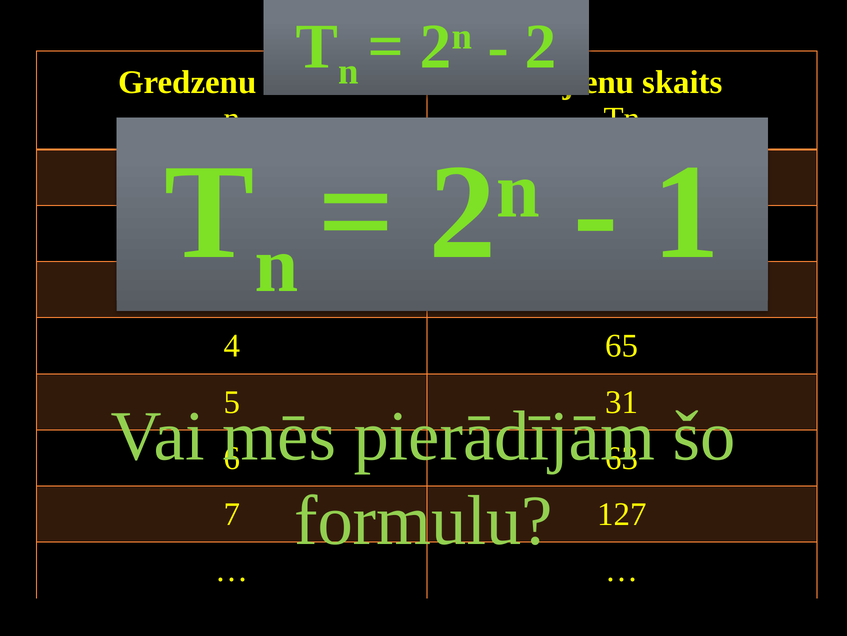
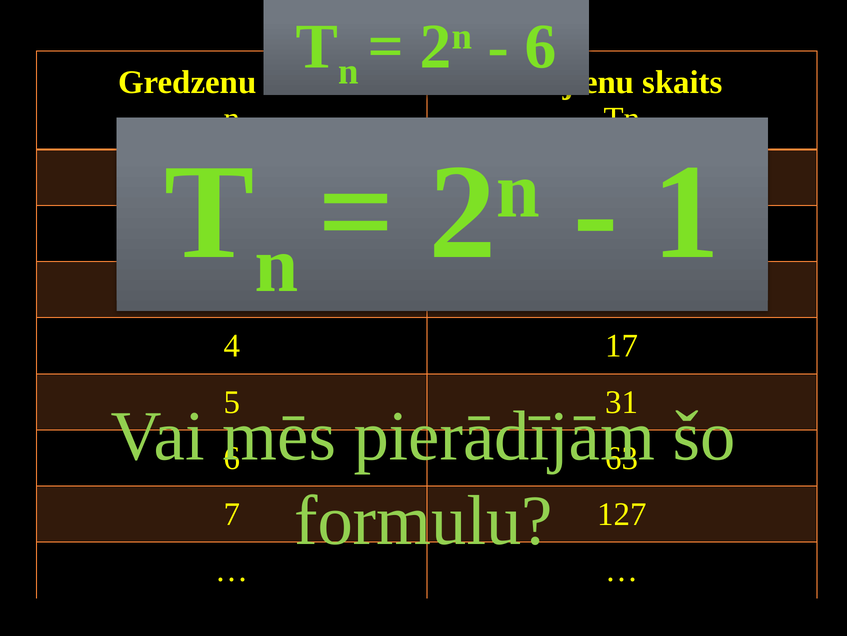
2 at (541, 47): 2 -> 6
65: 65 -> 17
